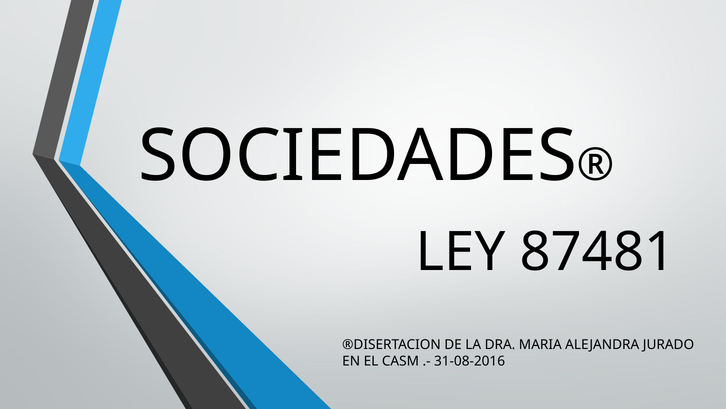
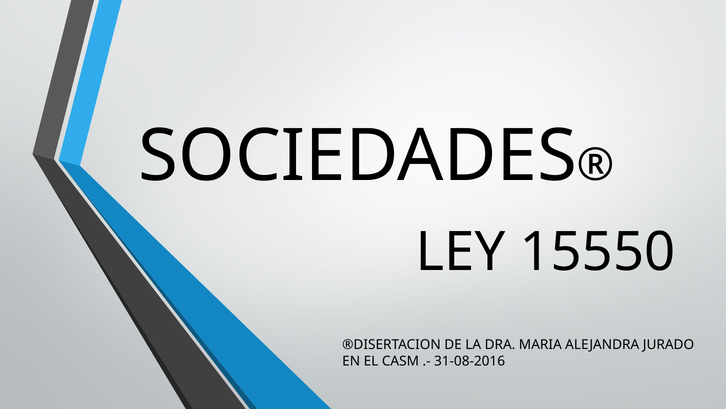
87481: 87481 -> 15550
